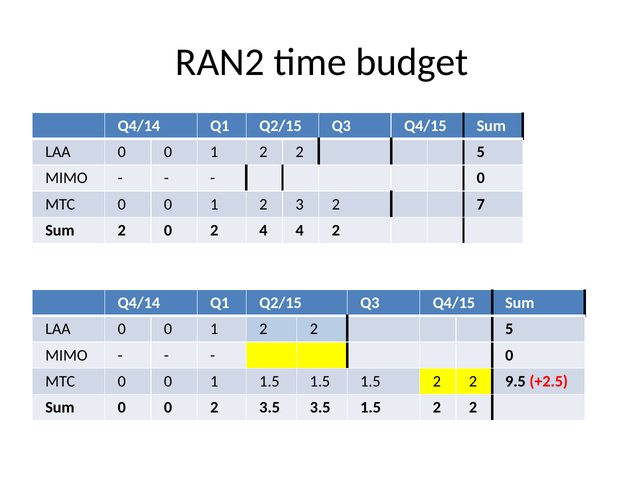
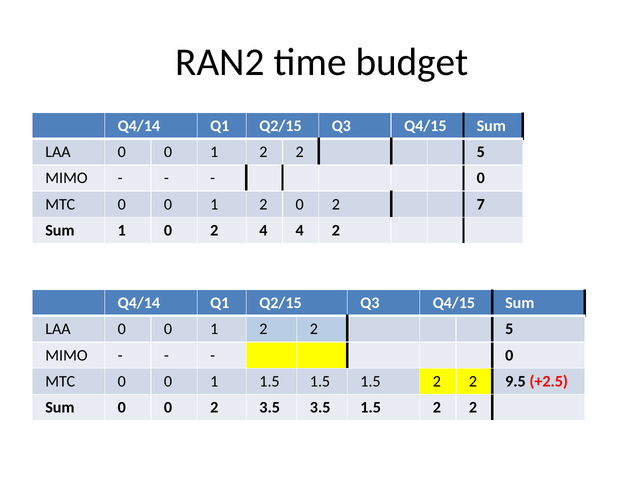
2 3: 3 -> 0
Sum 2: 2 -> 1
